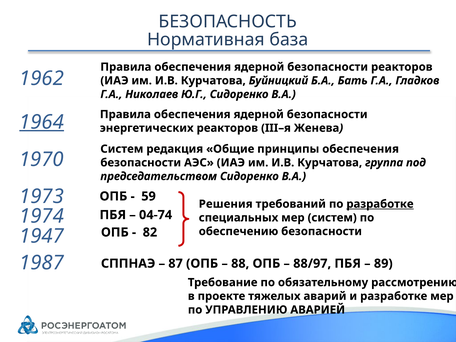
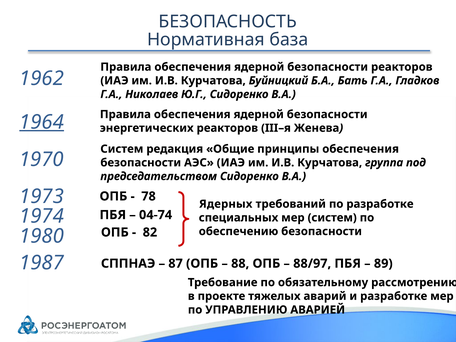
59: 59 -> 78
Решения: Решения -> Ядерных
разработке at (380, 204) underline: present -> none
1947: 1947 -> 1980
